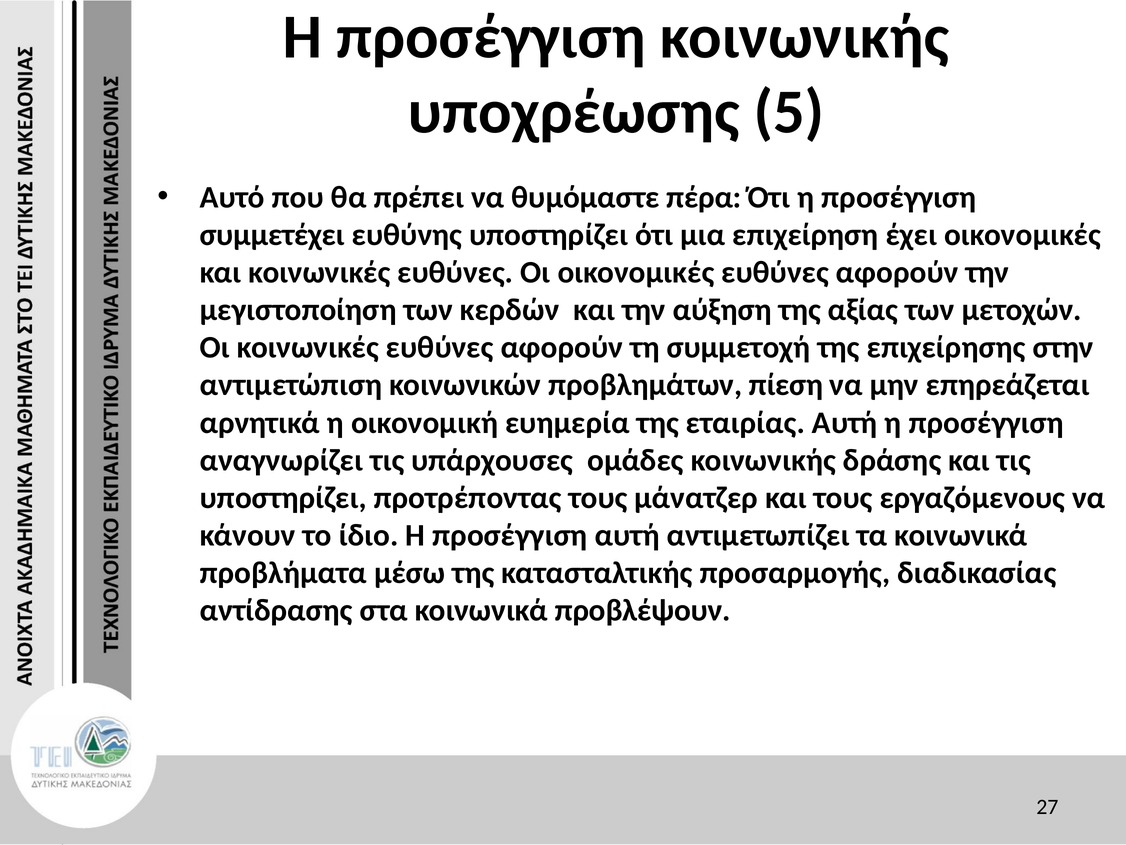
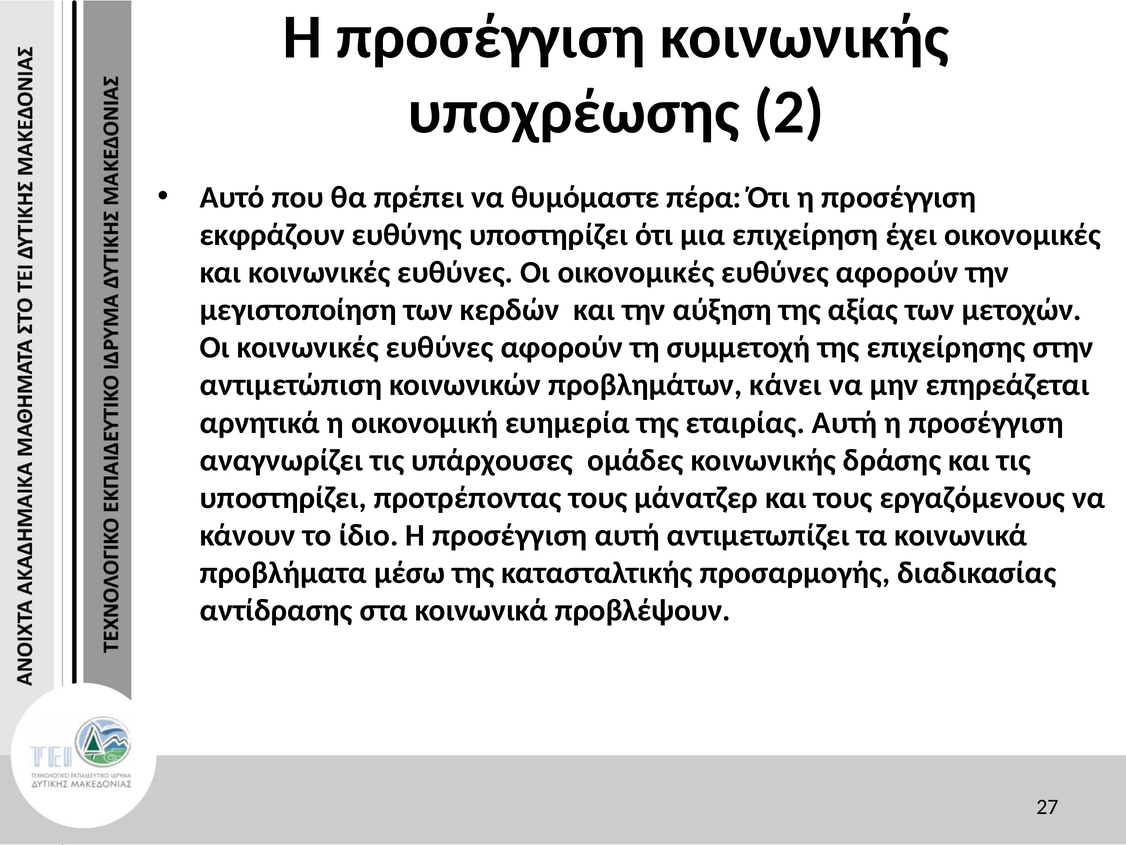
5: 5 -> 2
συμμετέχει: συμμετέχει -> εκφράζουν
πίεση: πίεση -> κάνει
